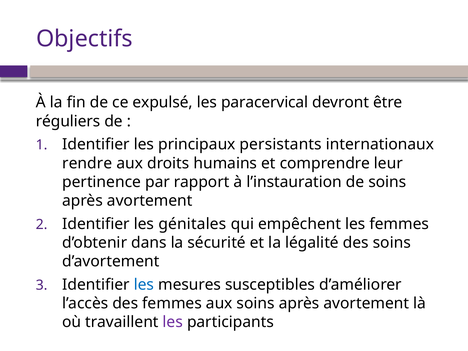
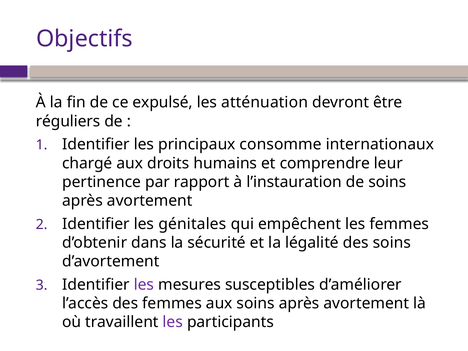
paracervical: paracervical -> atténuation
persistants: persistants -> consomme
rendre: rendre -> chargé
les at (144, 285) colour: blue -> purple
